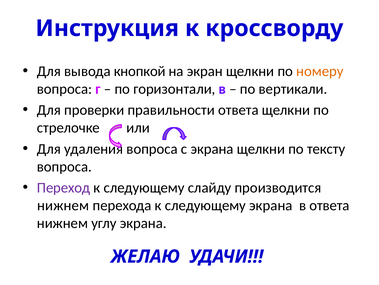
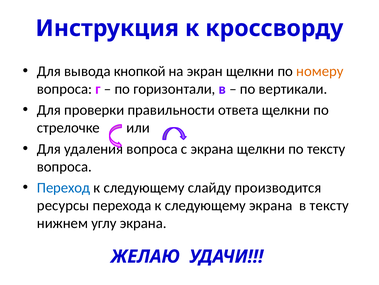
Переход colour: purple -> blue
нижнем at (63, 205): нижнем -> ресурсы
в ответа: ответа -> тексту
